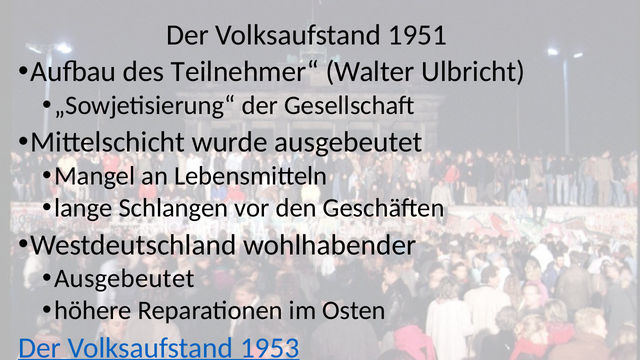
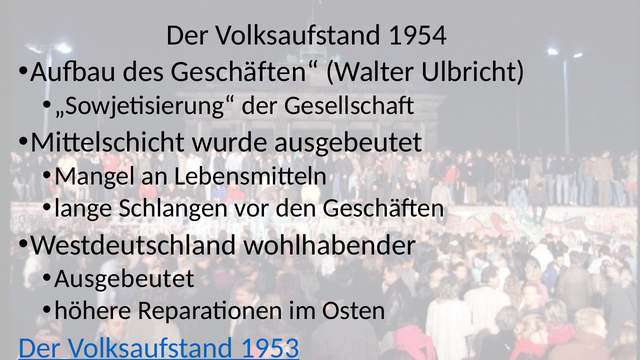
1951: 1951 -> 1954
Teilnehmer“: Teilnehmer“ -> Geschäften“
